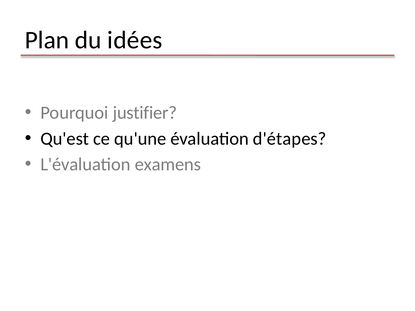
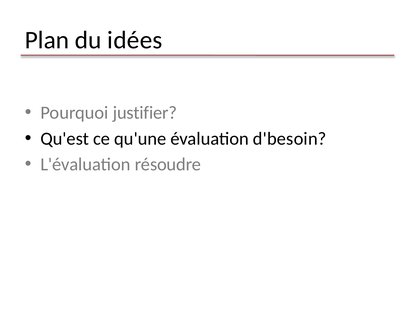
d'étapes: d'étapes -> d'besoin
examens: examens -> résoudre
